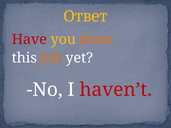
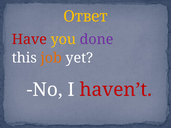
done colour: orange -> purple
